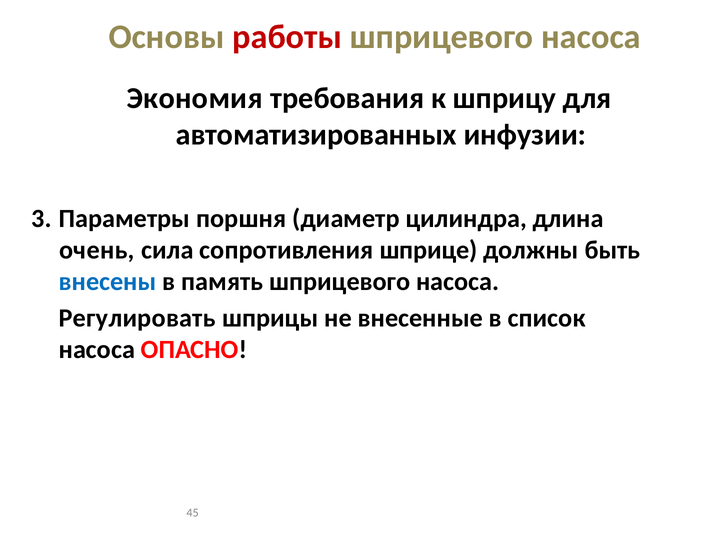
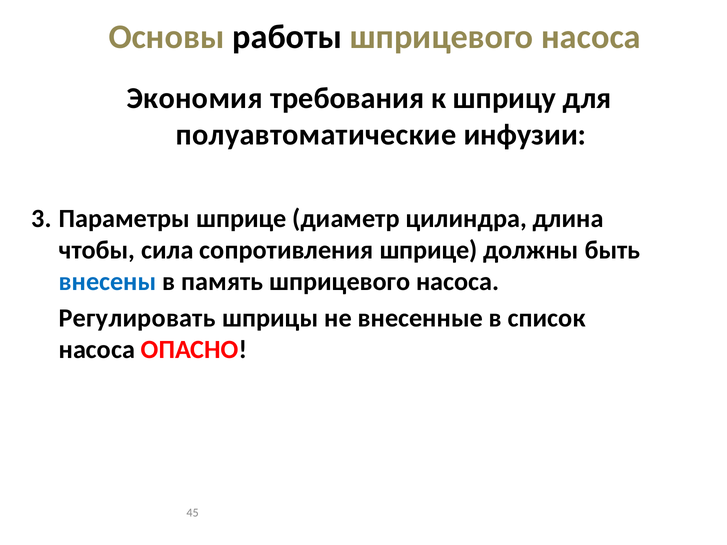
работы colour: red -> black
автоматизированных: автоматизированных -> полуавтоматические
Параметры поршня: поршня -> шприце
очень: очень -> чтобы
